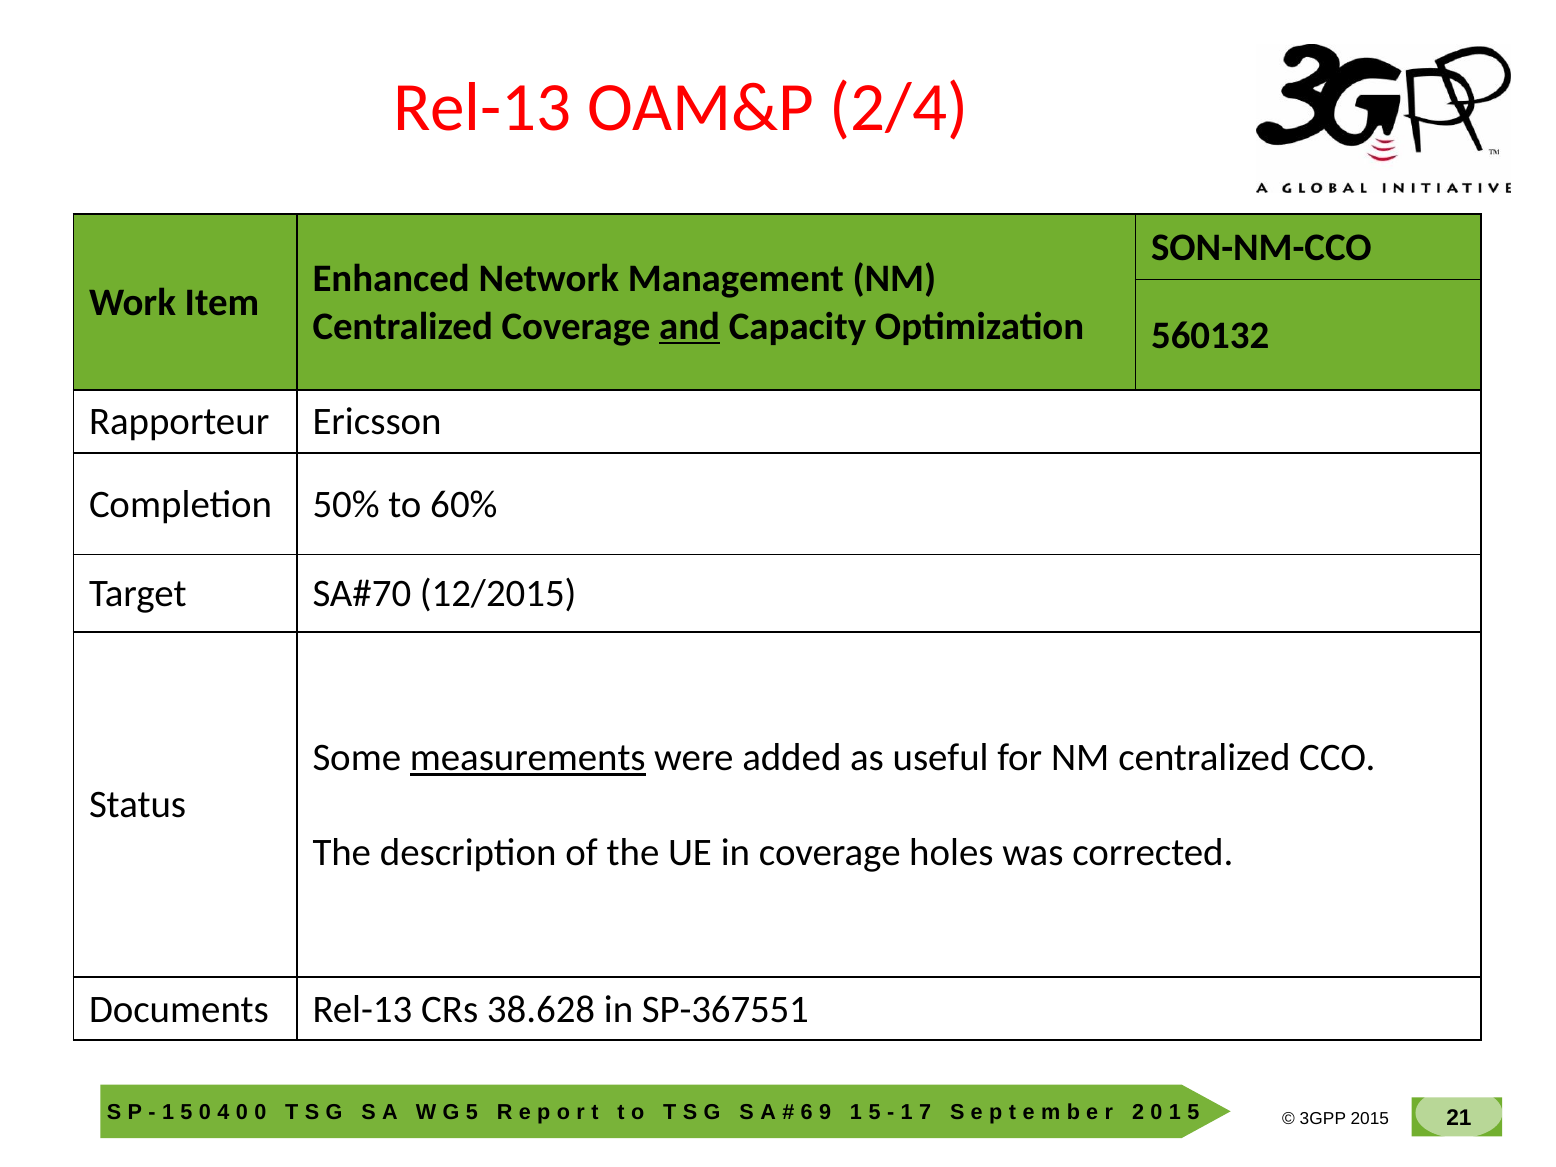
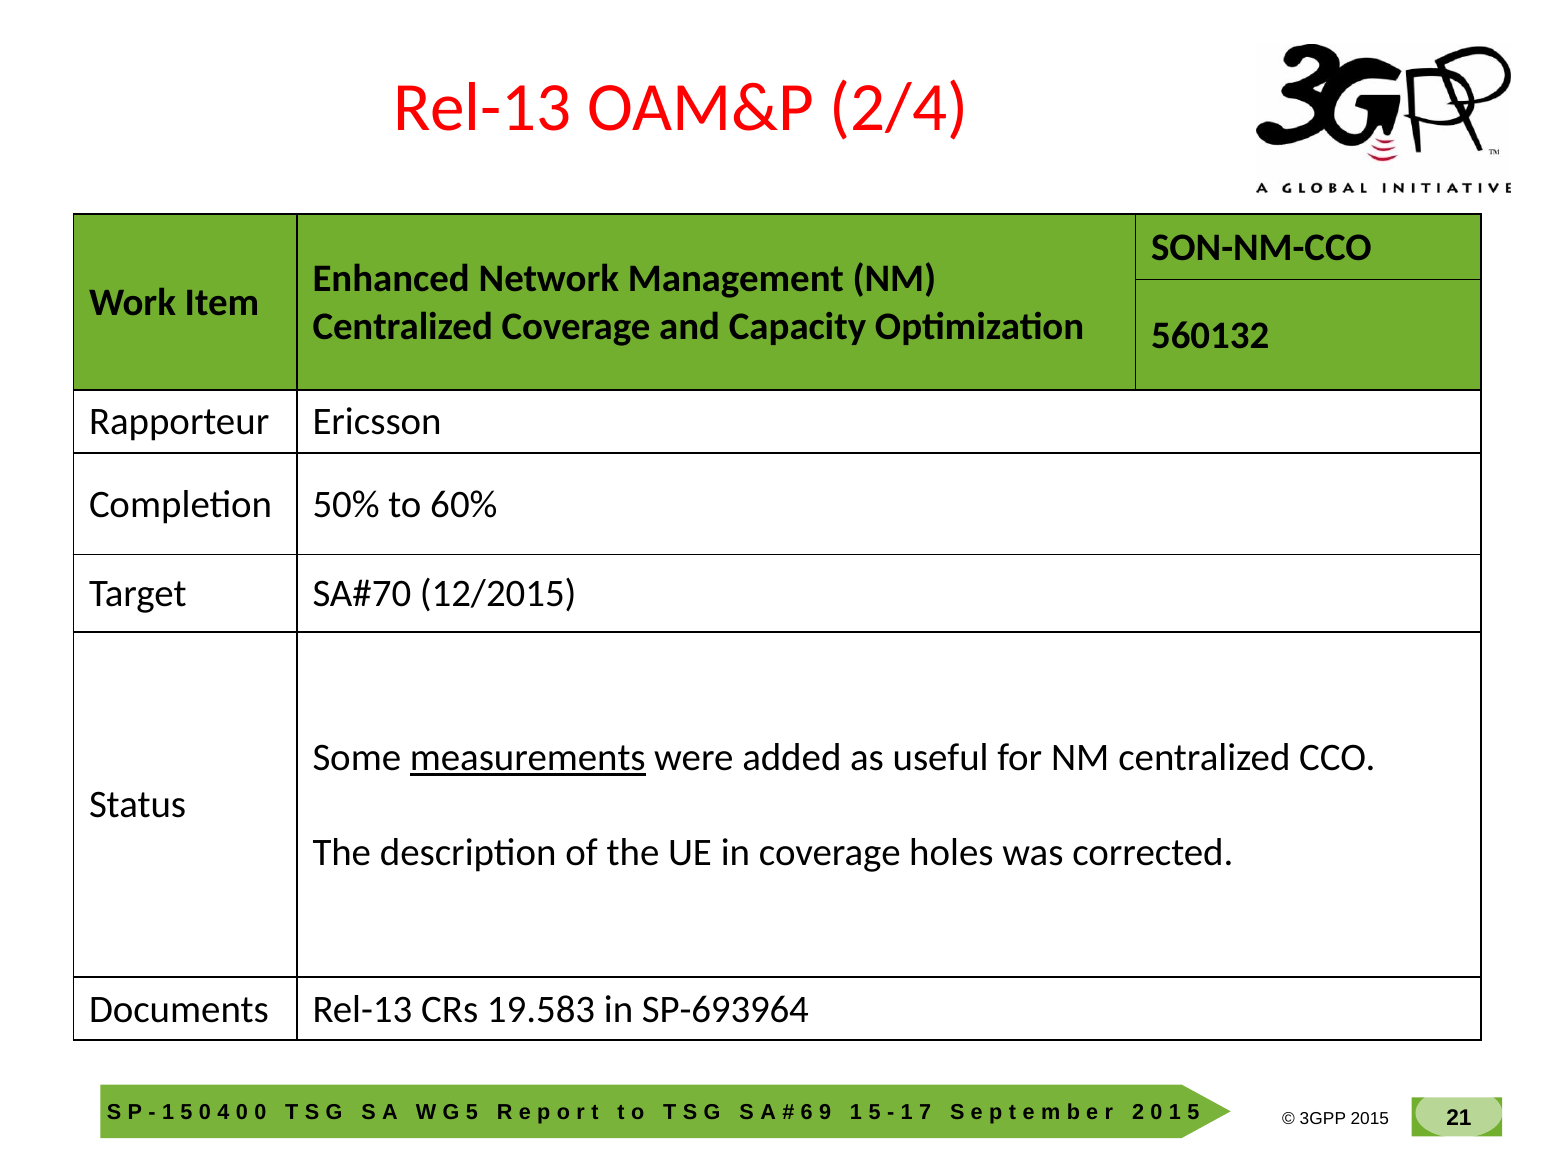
and underline: present -> none
38.628: 38.628 -> 19.583
SP-367551: SP-367551 -> SP-693964
